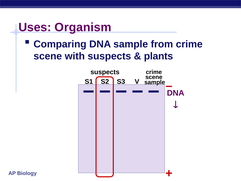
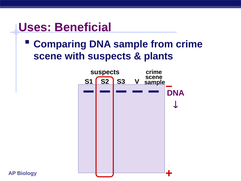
Organism: Organism -> Beneficial
